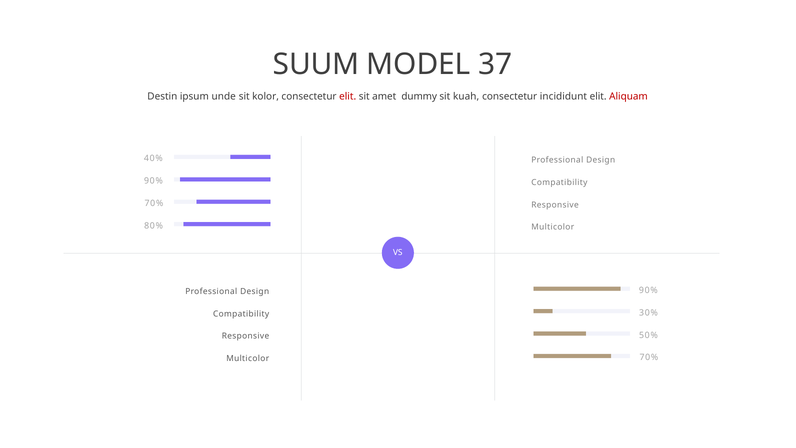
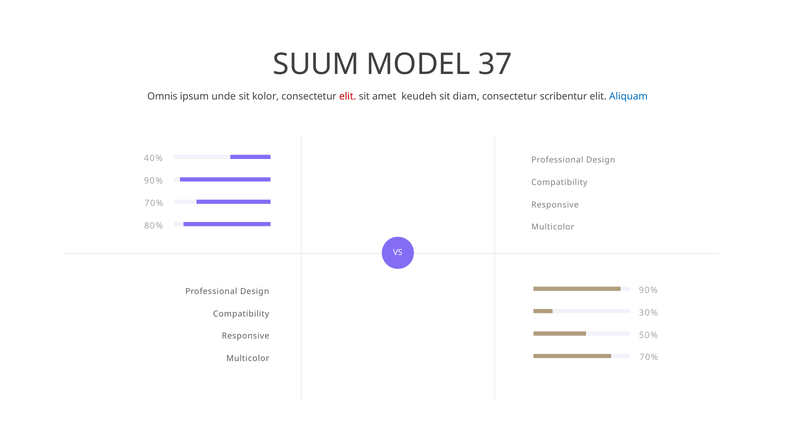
Destin: Destin -> Omnis
dummy: dummy -> keudeh
kuah: kuah -> diam
incididunt: incididunt -> scribentur
Aliquam colour: red -> blue
